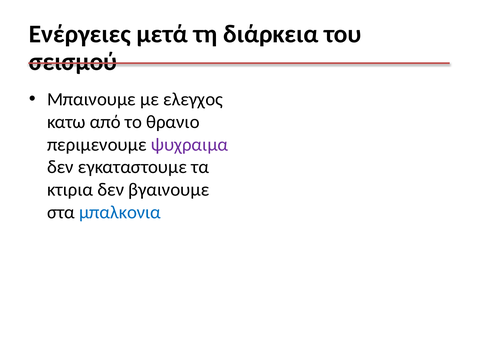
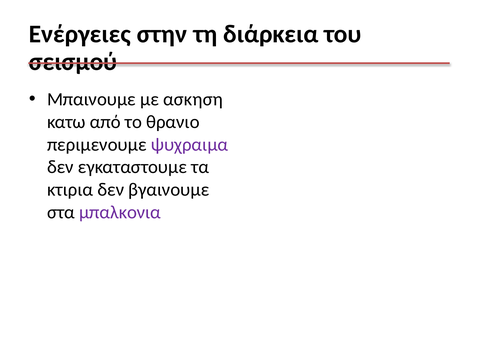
μετά: μετά -> στην
ελεγχος: ελεγχος -> ασκηση
μπαλκονια colour: blue -> purple
